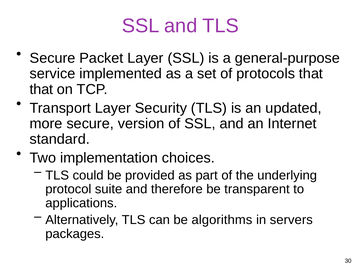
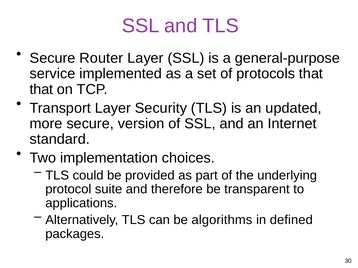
Packet: Packet -> Router
servers: servers -> defined
